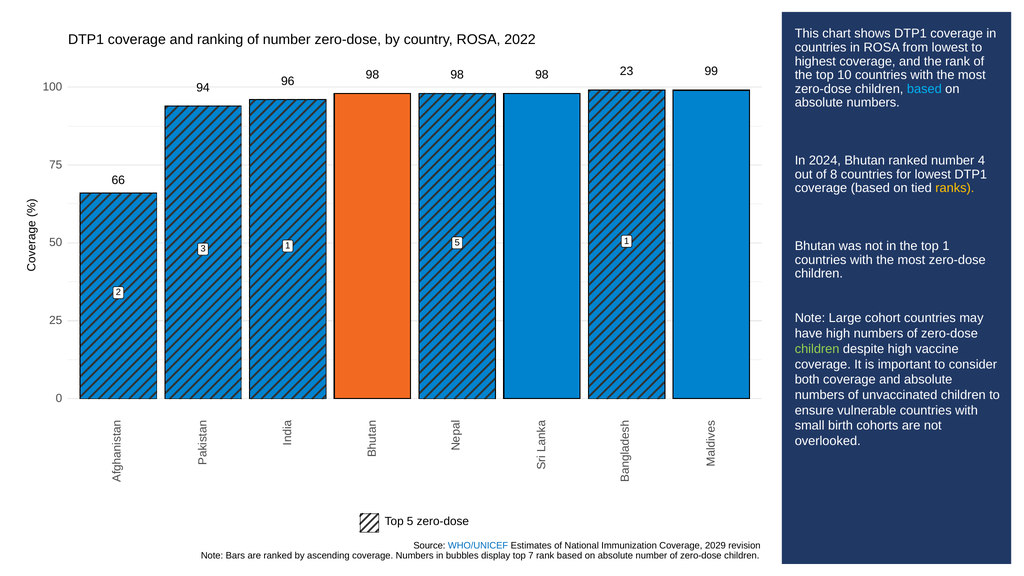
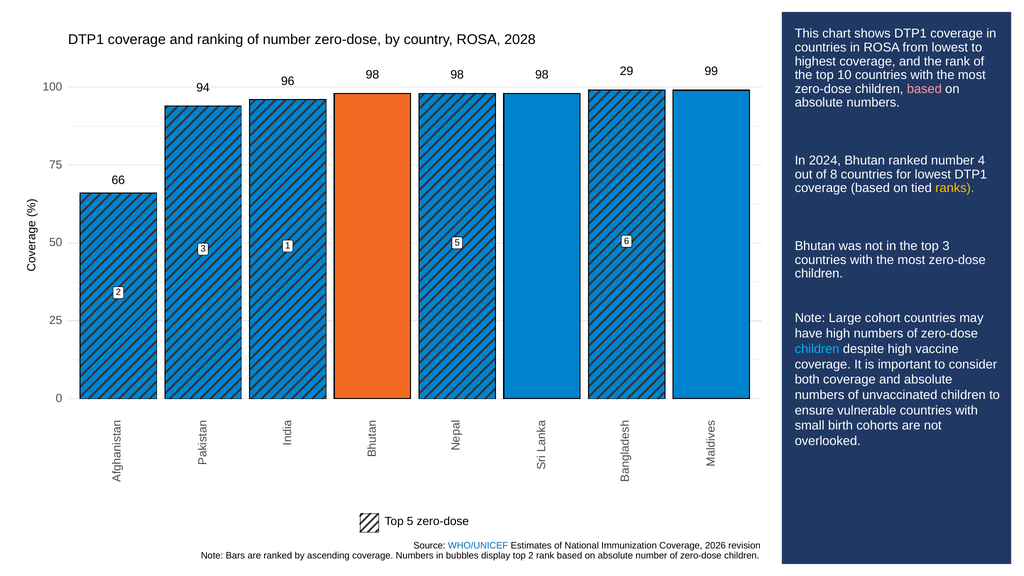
2022: 2022 -> 2028
23: 23 -> 29
based at (924, 89) colour: light blue -> pink
top 1: 1 -> 3
5 1: 1 -> 6
children at (817, 349) colour: light green -> light blue
2029: 2029 -> 2026
top 7: 7 -> 2
